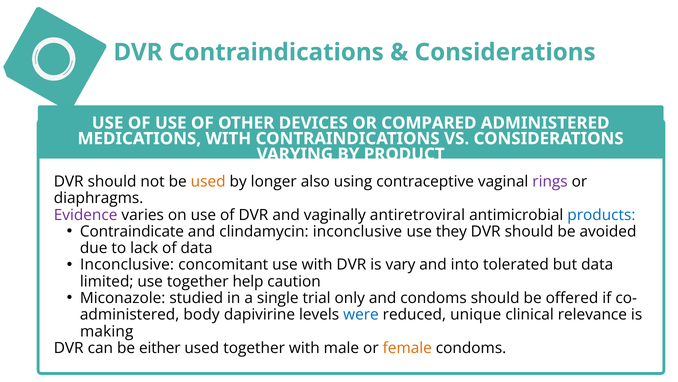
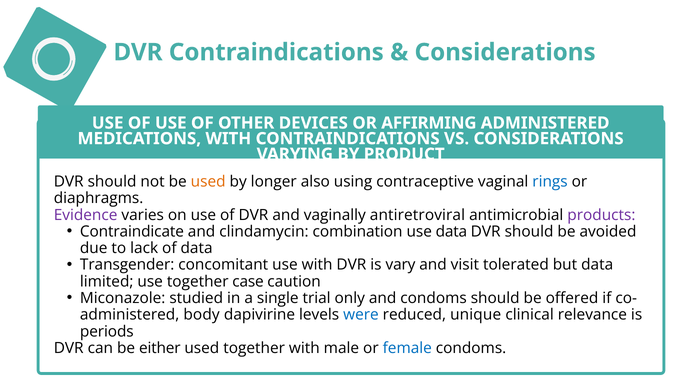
COMPARED: COMPARED -> AFFIRMING
rings colour: purple -> blue
products colour: blue -> purple
clindamycin inconclusive: inconclusive -> combination
use they: they -> data
Inconclusive at (127, 264): Inconclusive -> Transgender
into: into -> visit
help: help -> case
making: making -> periods
female colour: orange -> blue
